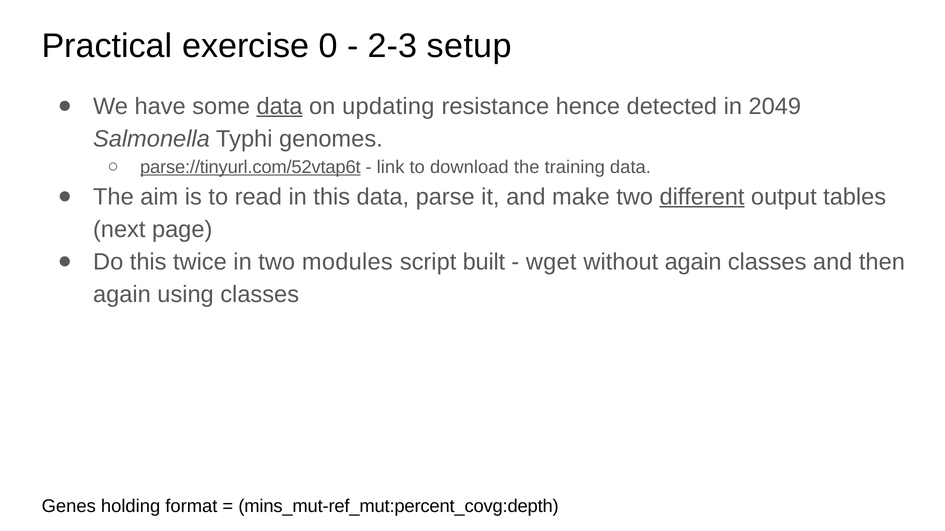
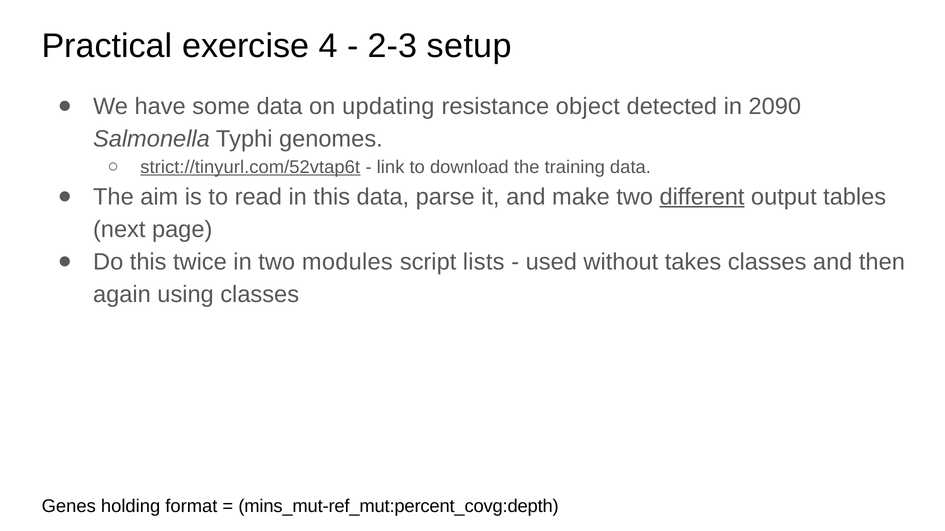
0: 0 -> 4
data at (280, 106) underline: present -> none
hence: hence -> object
2049: 2049 -> 2090
parse://tinyurl.com/52vtap6t: parse://tinyurl.com/52vtap6t -> strict://tinyurl.com/52vtap6t
built: built -> lists
wget: wget -> used
without again: again -> takes
